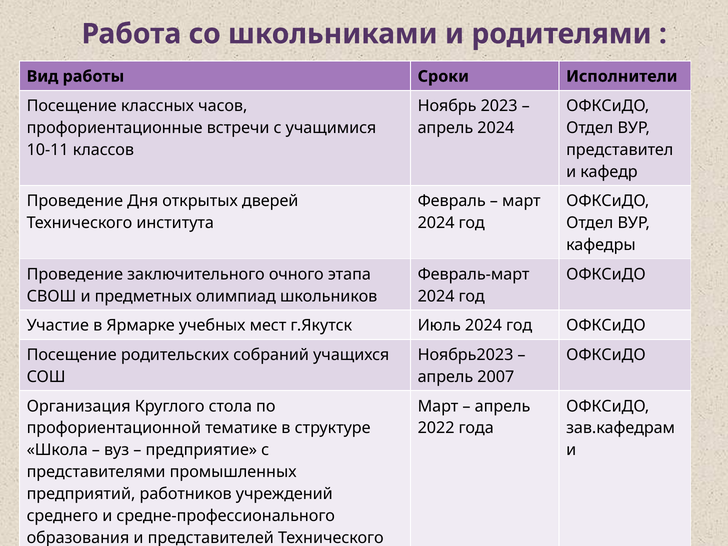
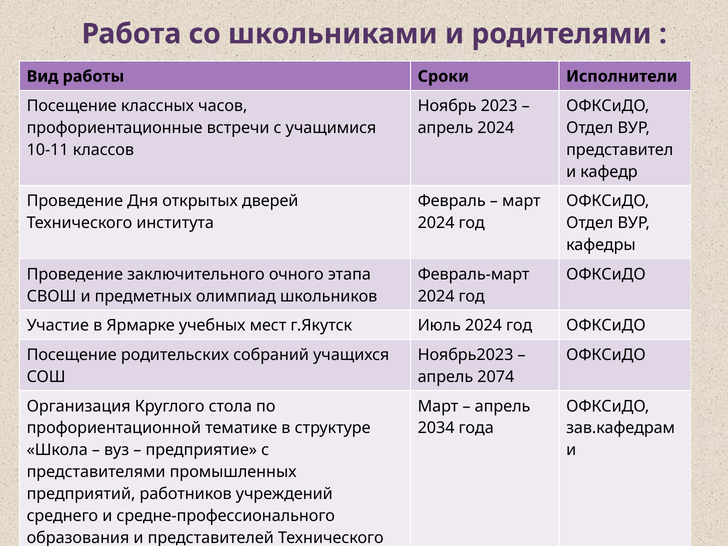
2007: 2007 -> 2074
2022: 2022 -> 2034
